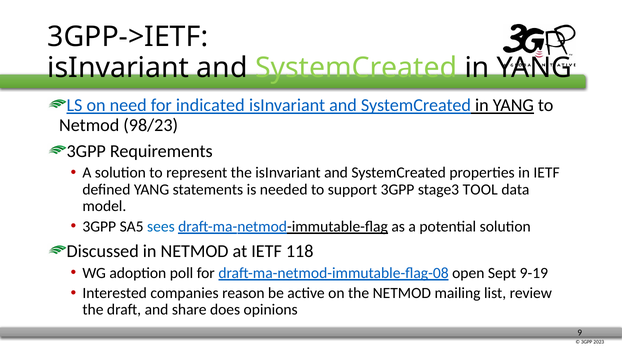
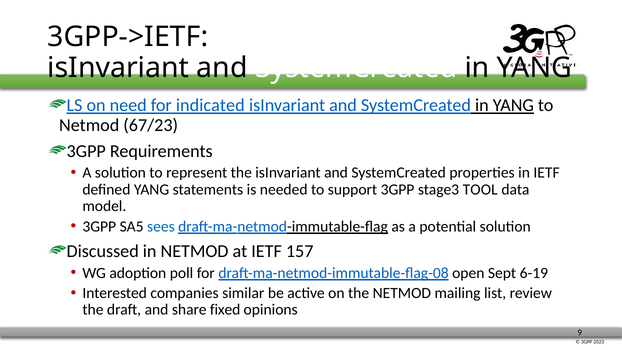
SystemCreated at (356, 68) colour: light green -> white
98/23: 98/23 -> 67/23
118: 118 -> 157
9-19: 9-19 -> 6-19
reason: reason -> similar
does: does -> fixed
